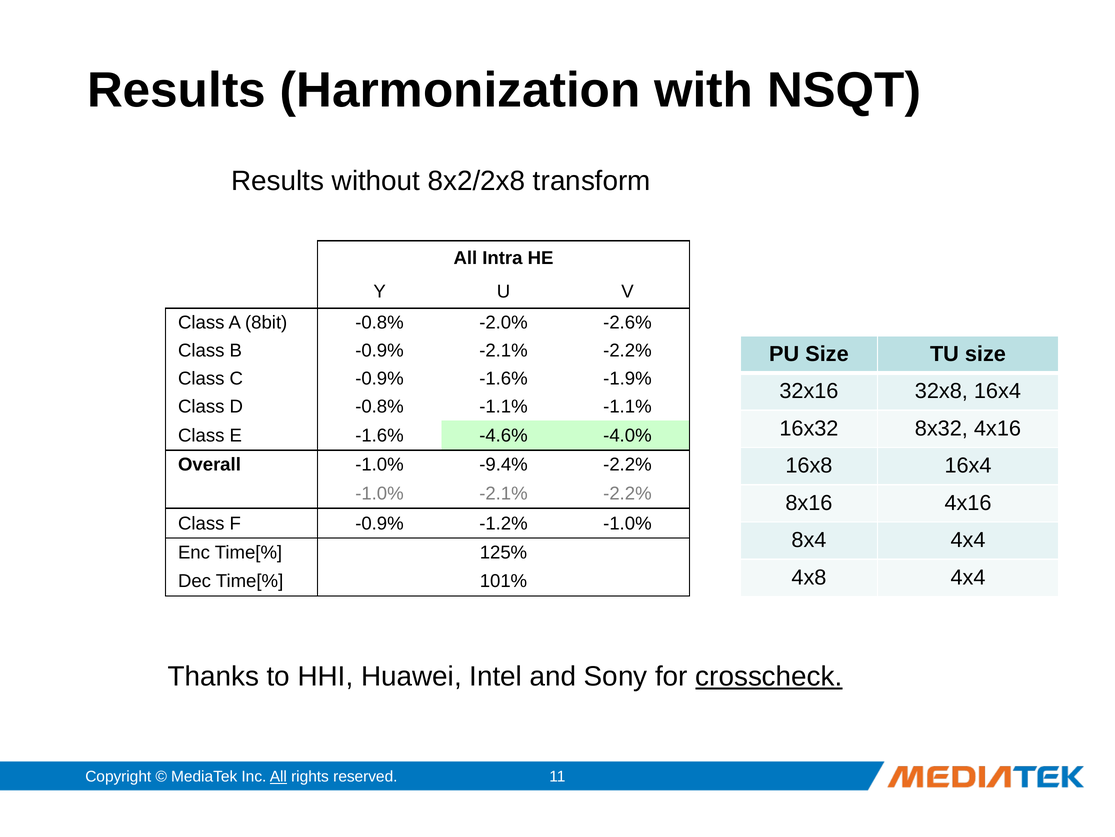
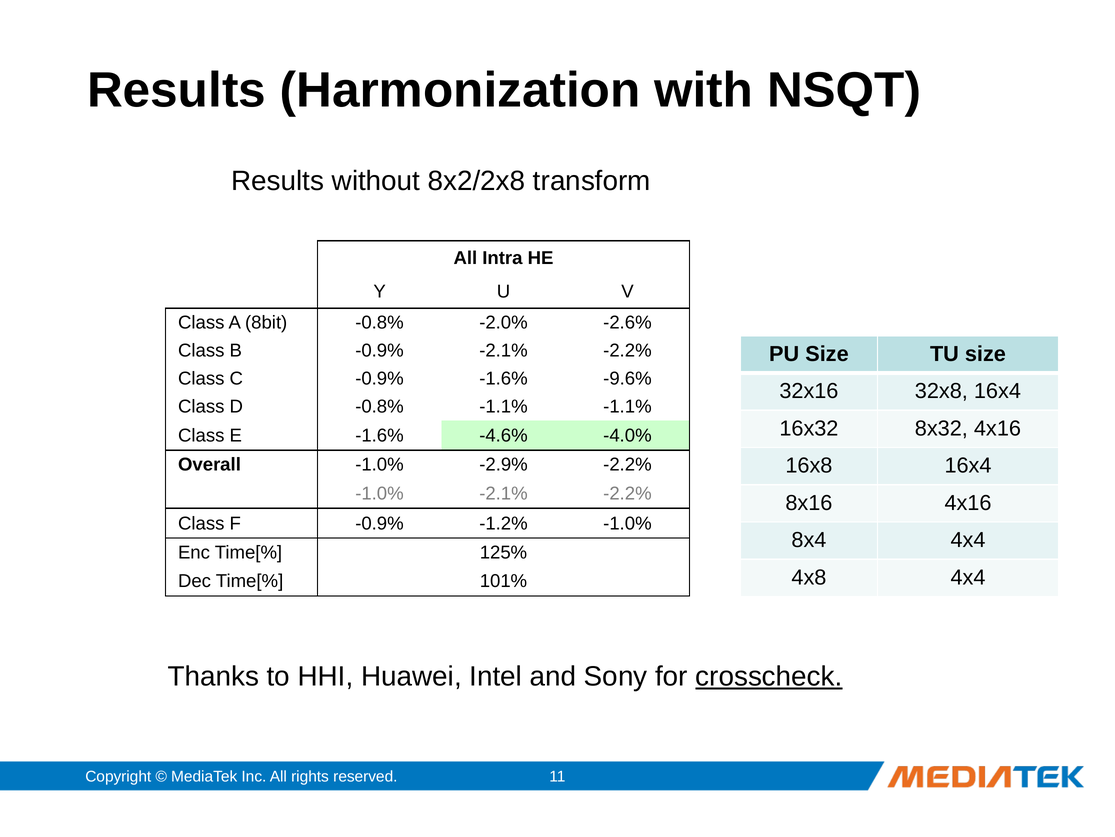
-1.9%: -1.9% -> -9.6%
-9.4%: -9.4% -> -2.9%
All at (278, 776) underline: present -> none
